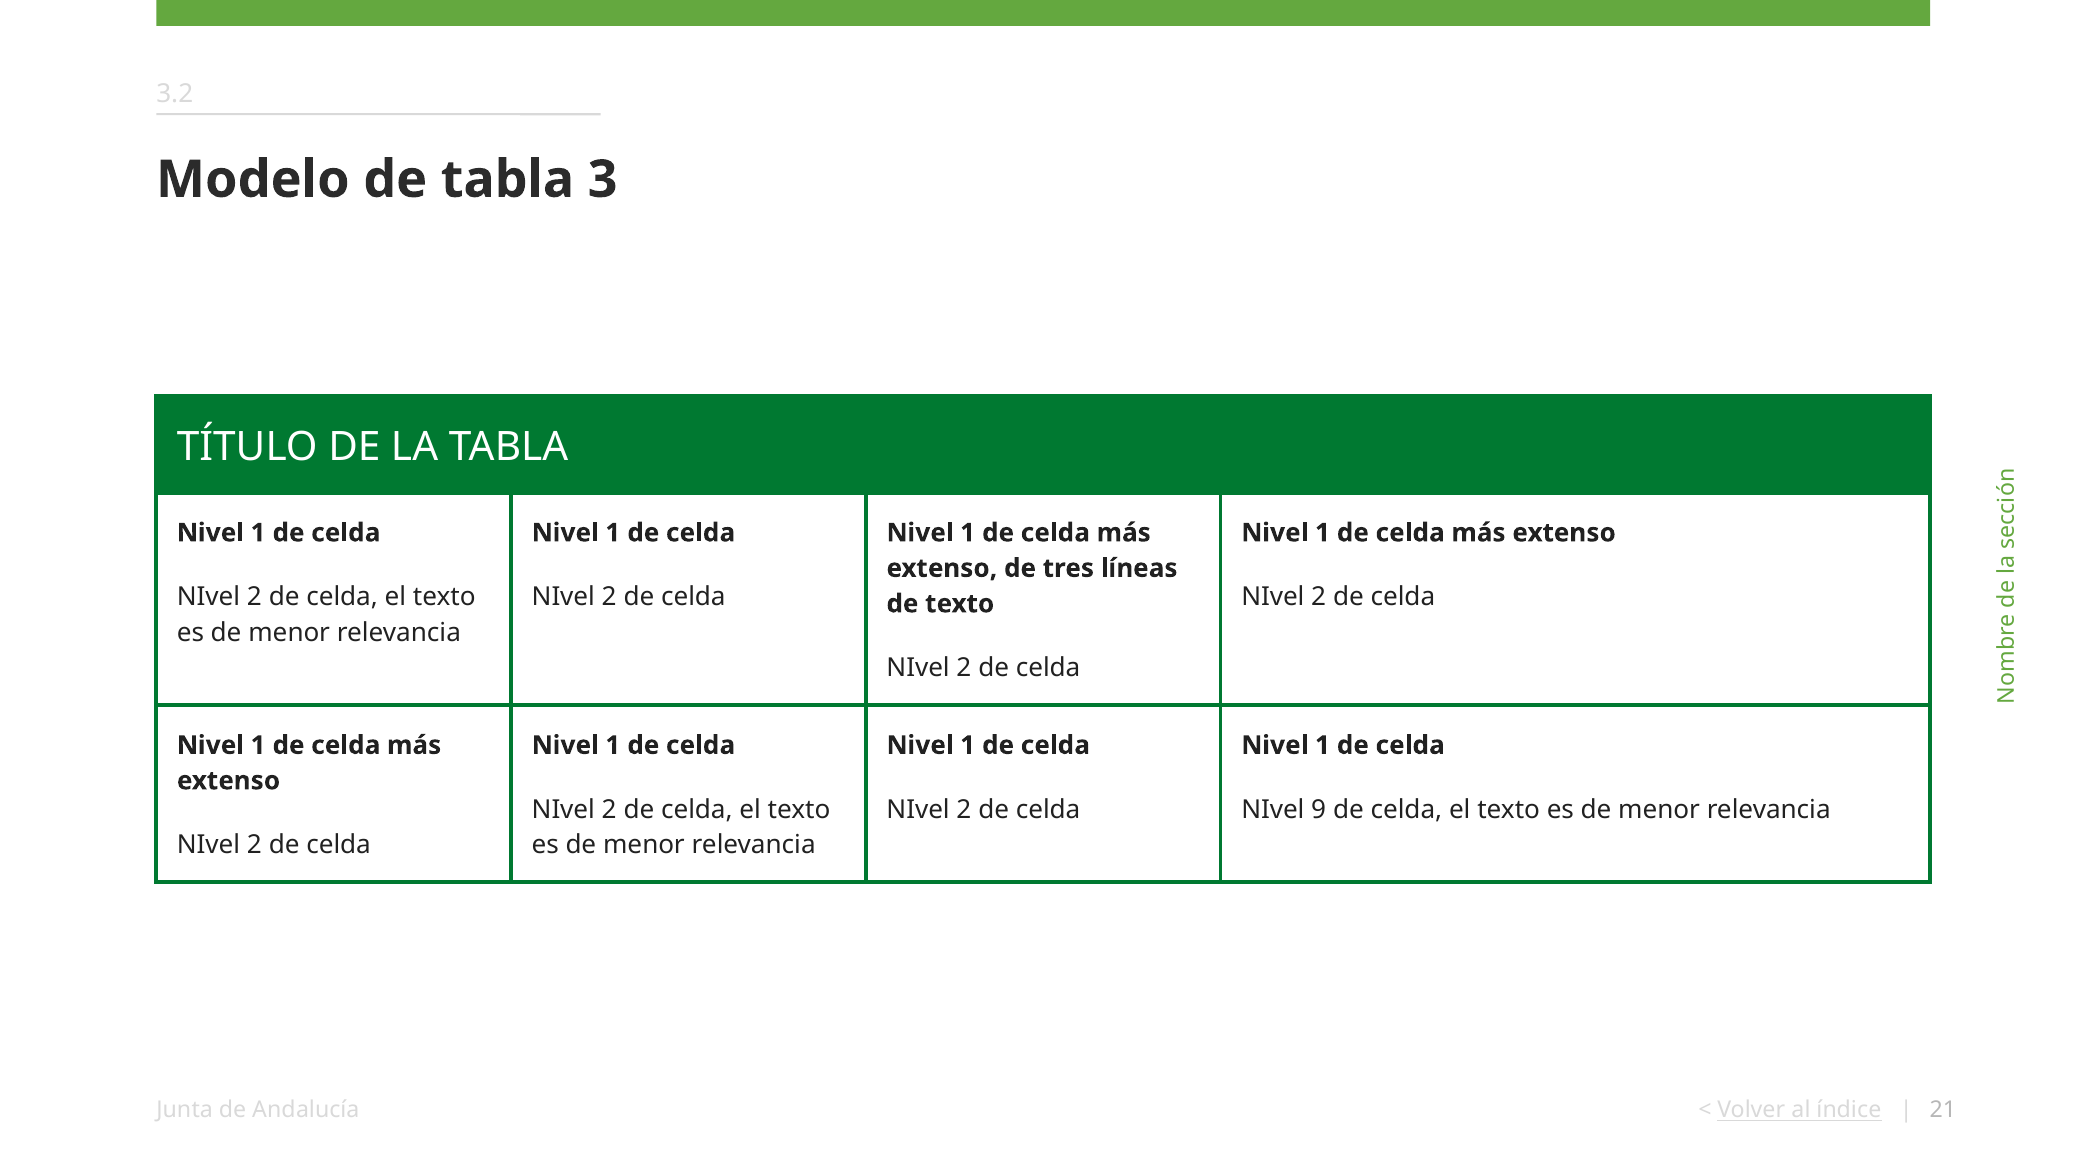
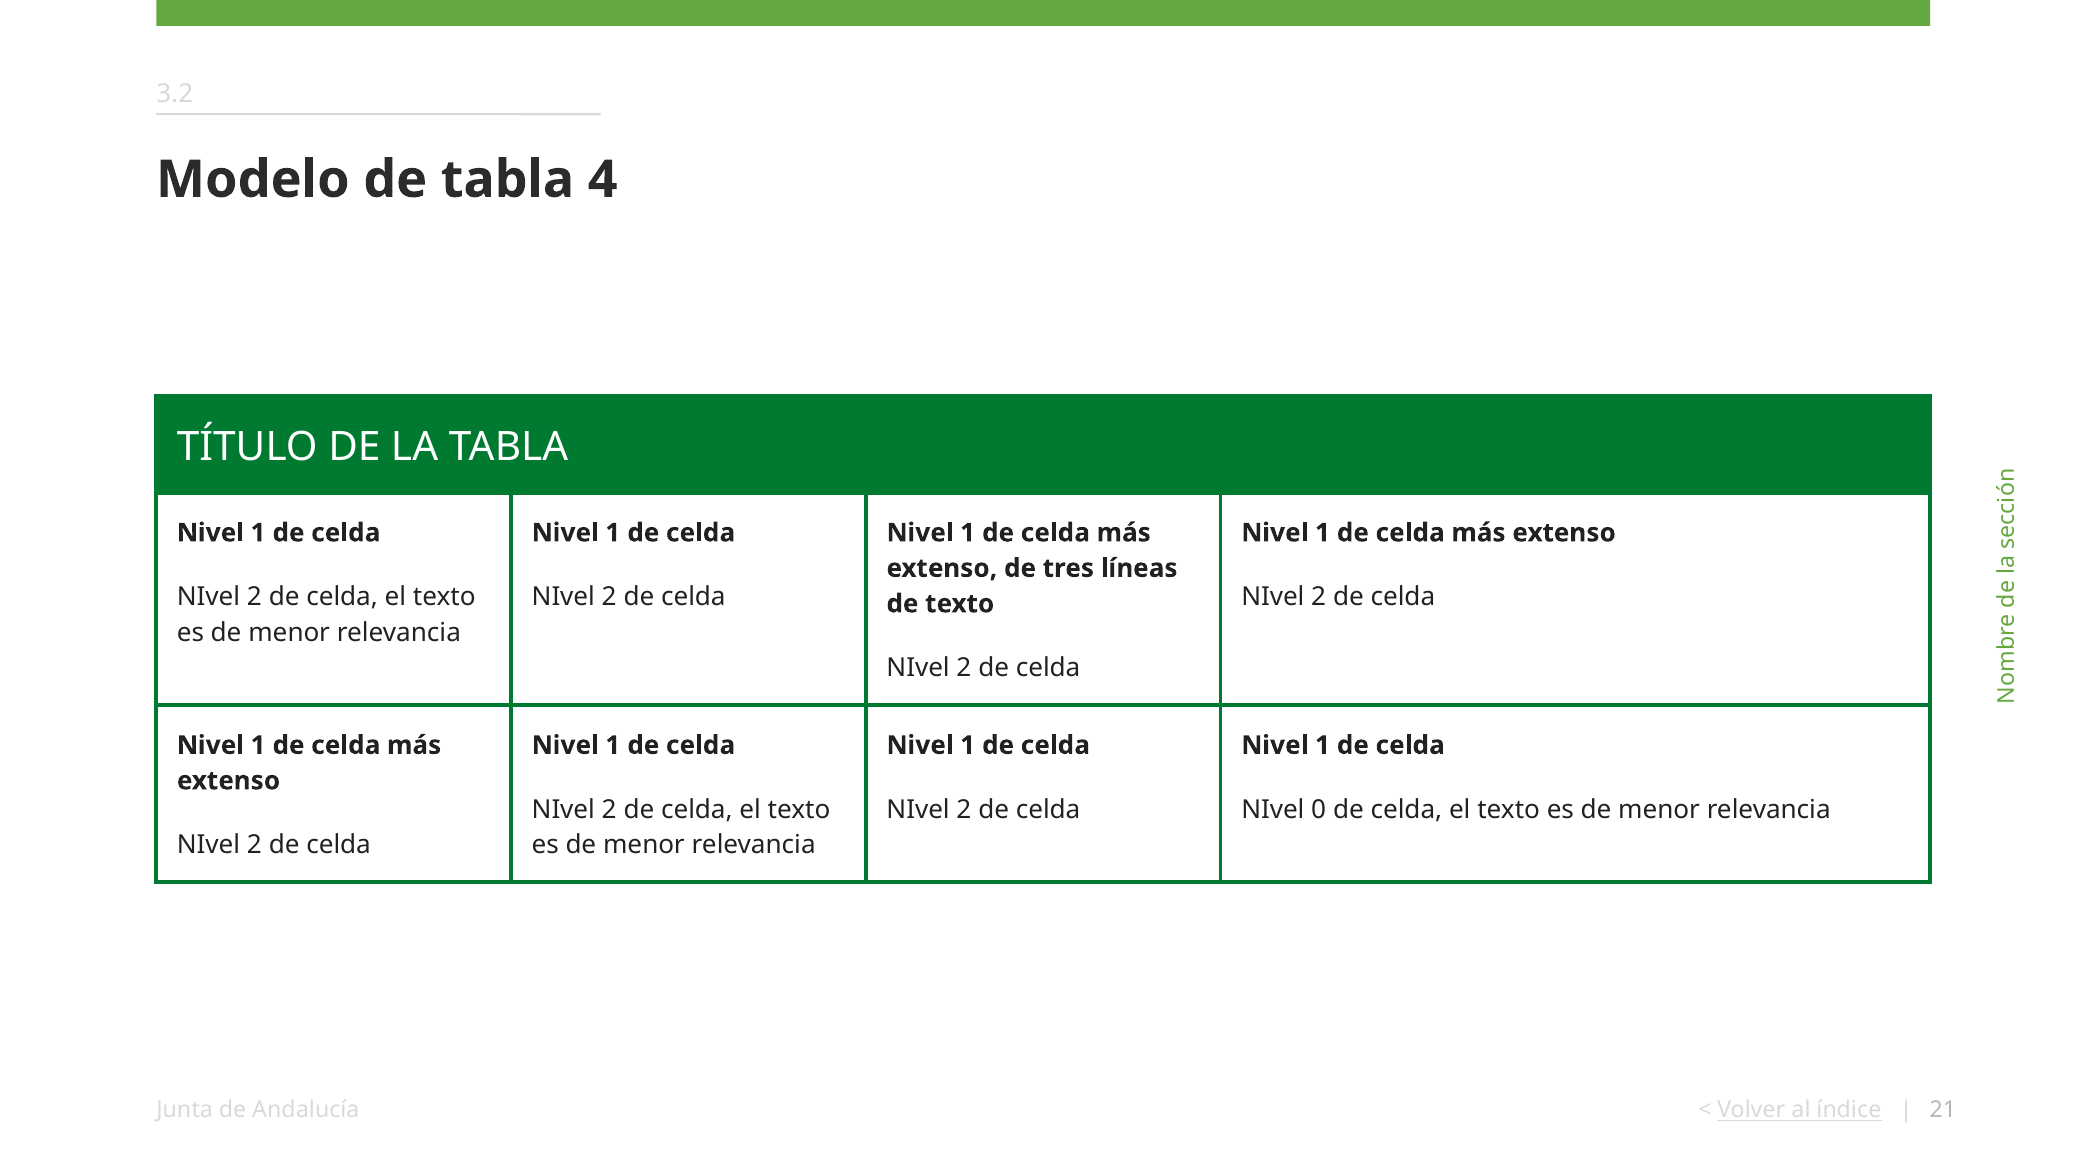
3: 3 -> 4
9: 9 -> 0
